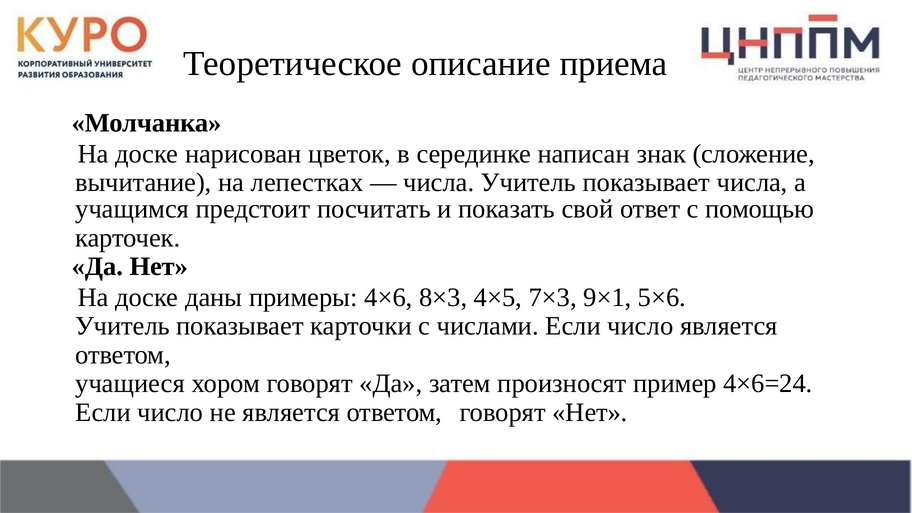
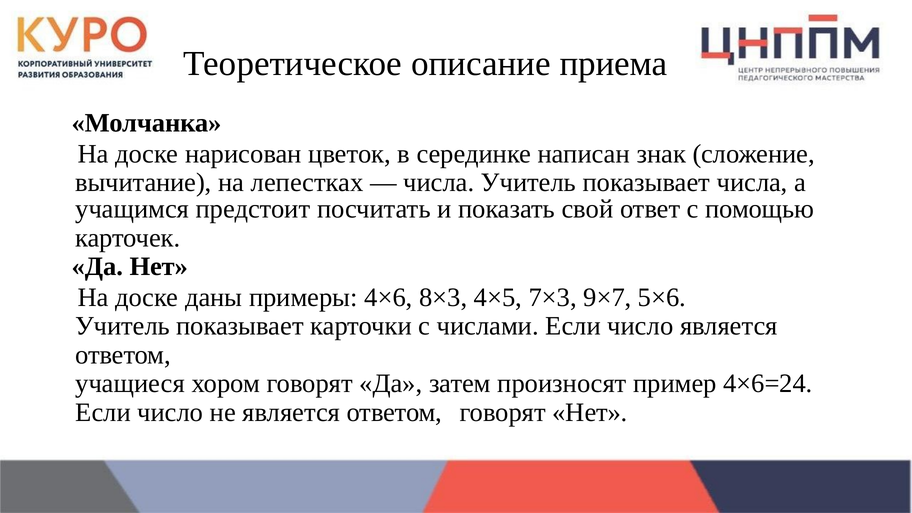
9×1: 9×1 -> 9×7
